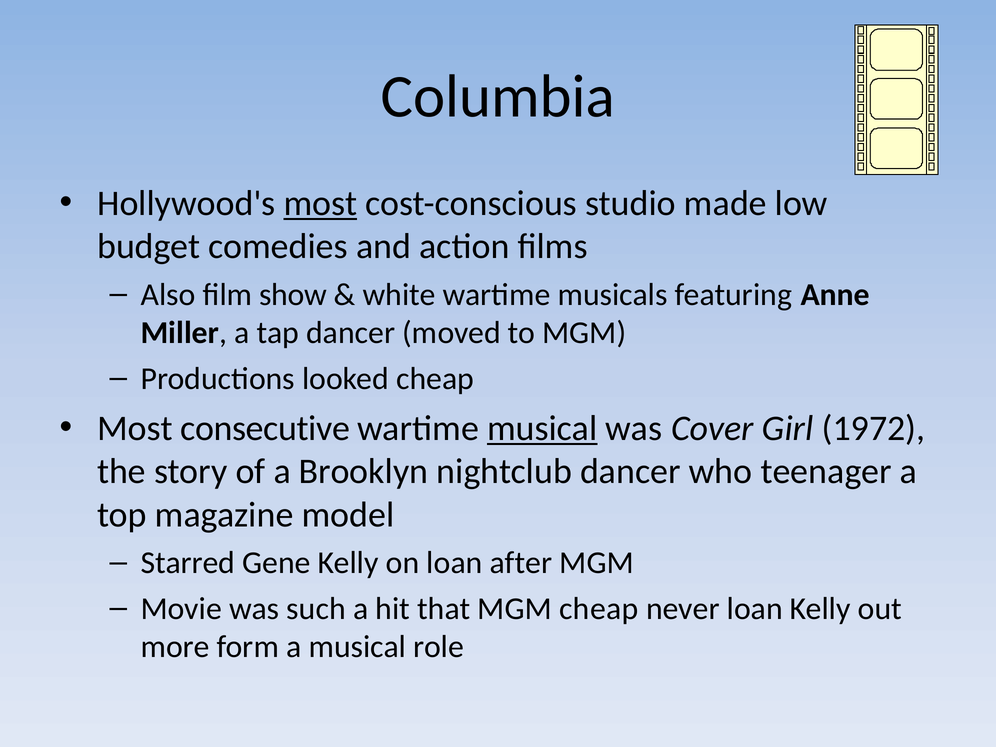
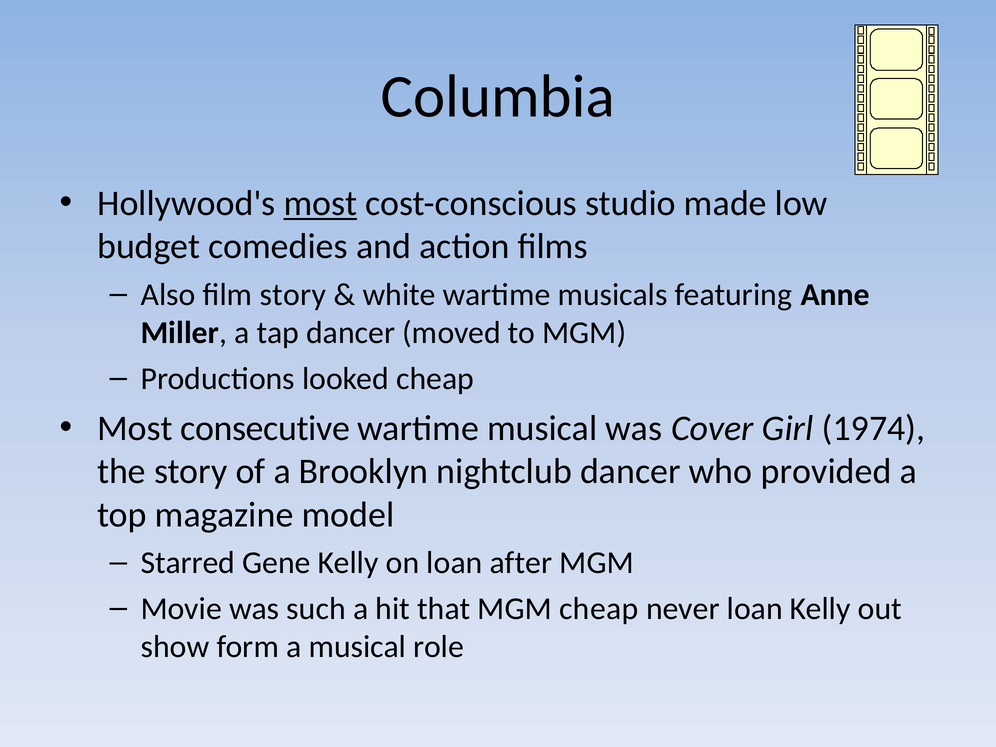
film show: show -> story
musical at (542, 428) underline: present -> none
1972: 1972 -> 1974
teenager: teenager -> provided
more: more -> show
